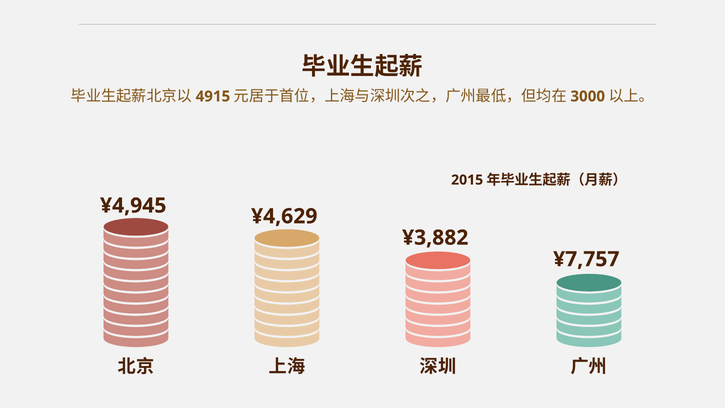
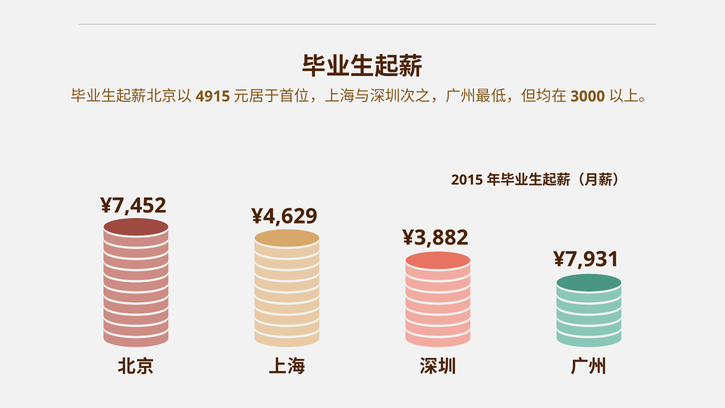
¥4,945: ¥4,945 -> ¥7,452
¥7,757: ¥7,757 -> ¥7,931
